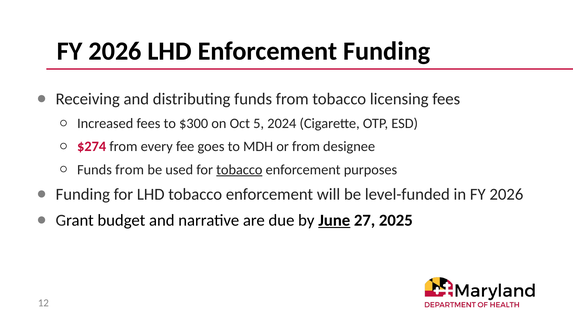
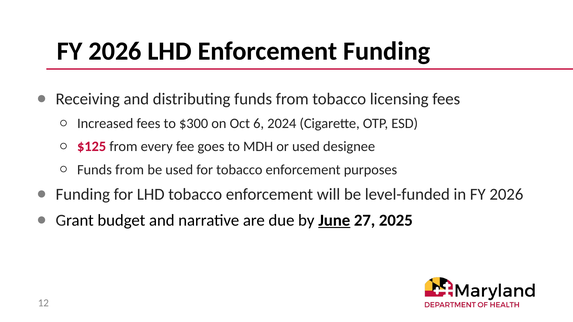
5: 5 -> 6
$274: $274 -> $125
or from: from -> used
tobacco at (239, 170) underline: present -> none
